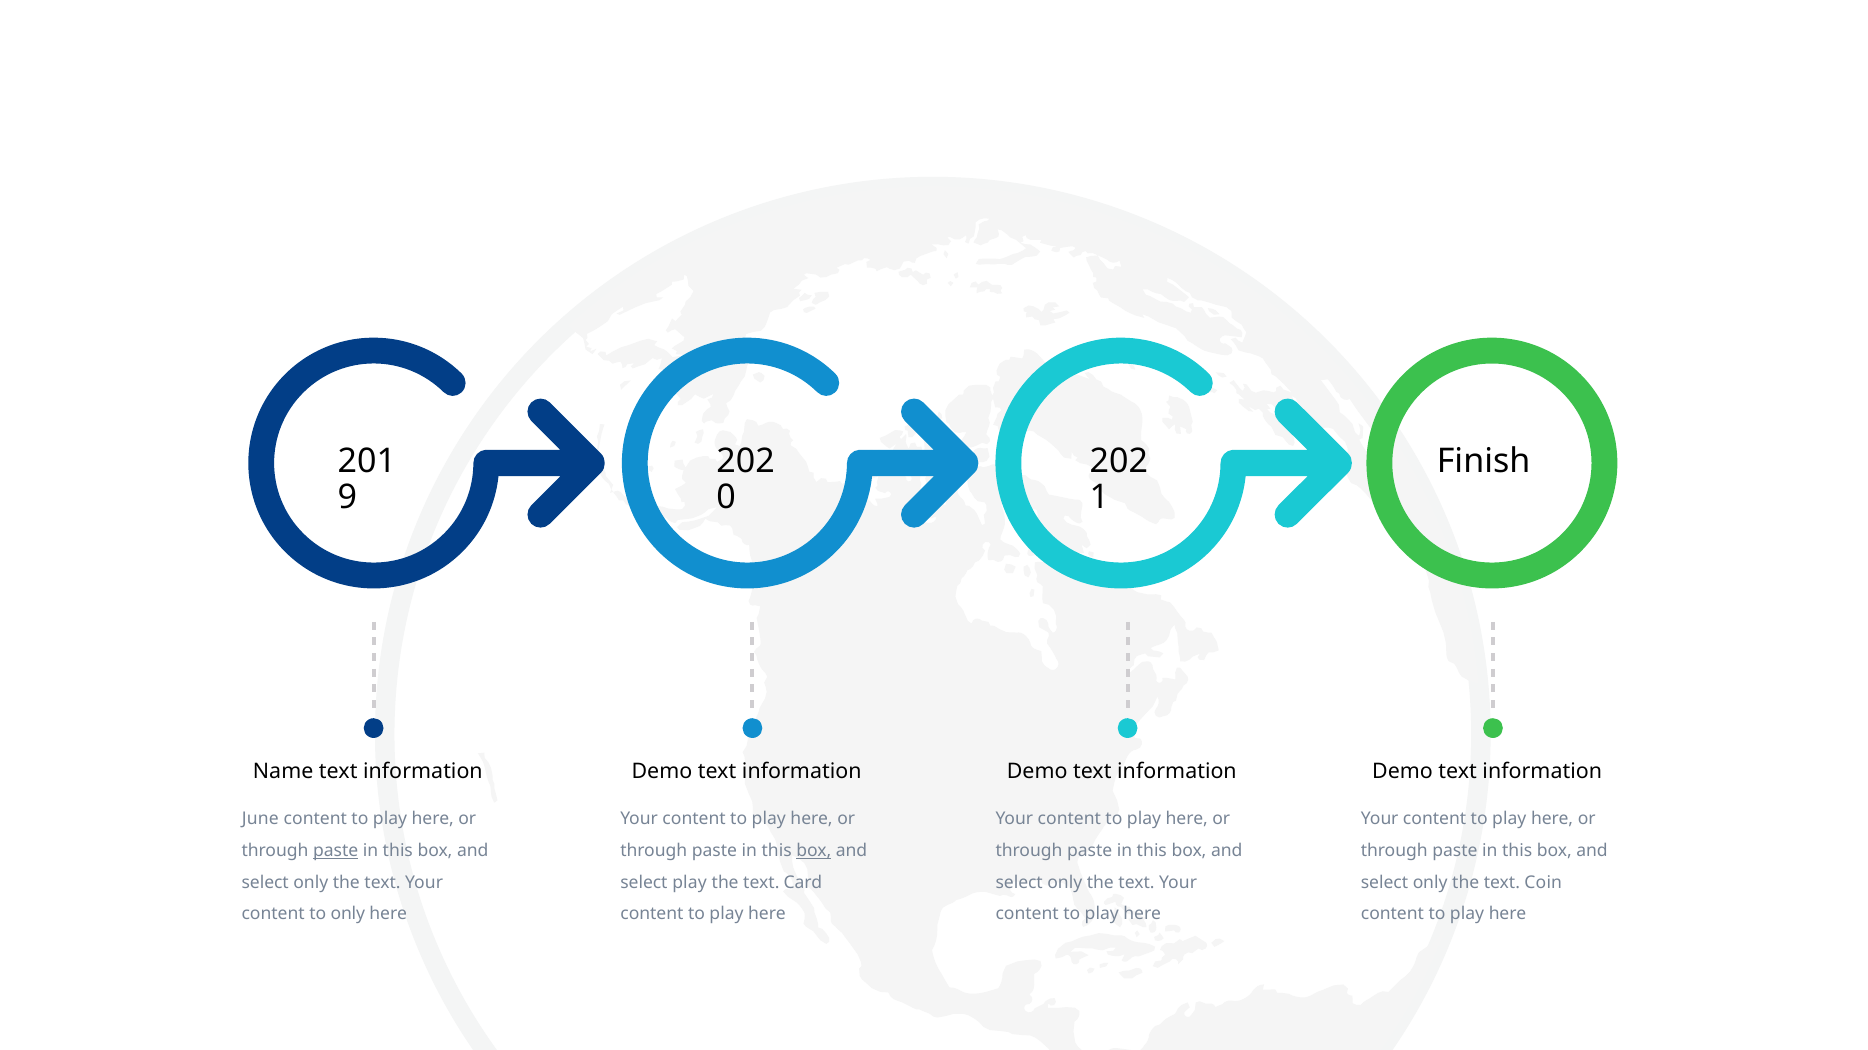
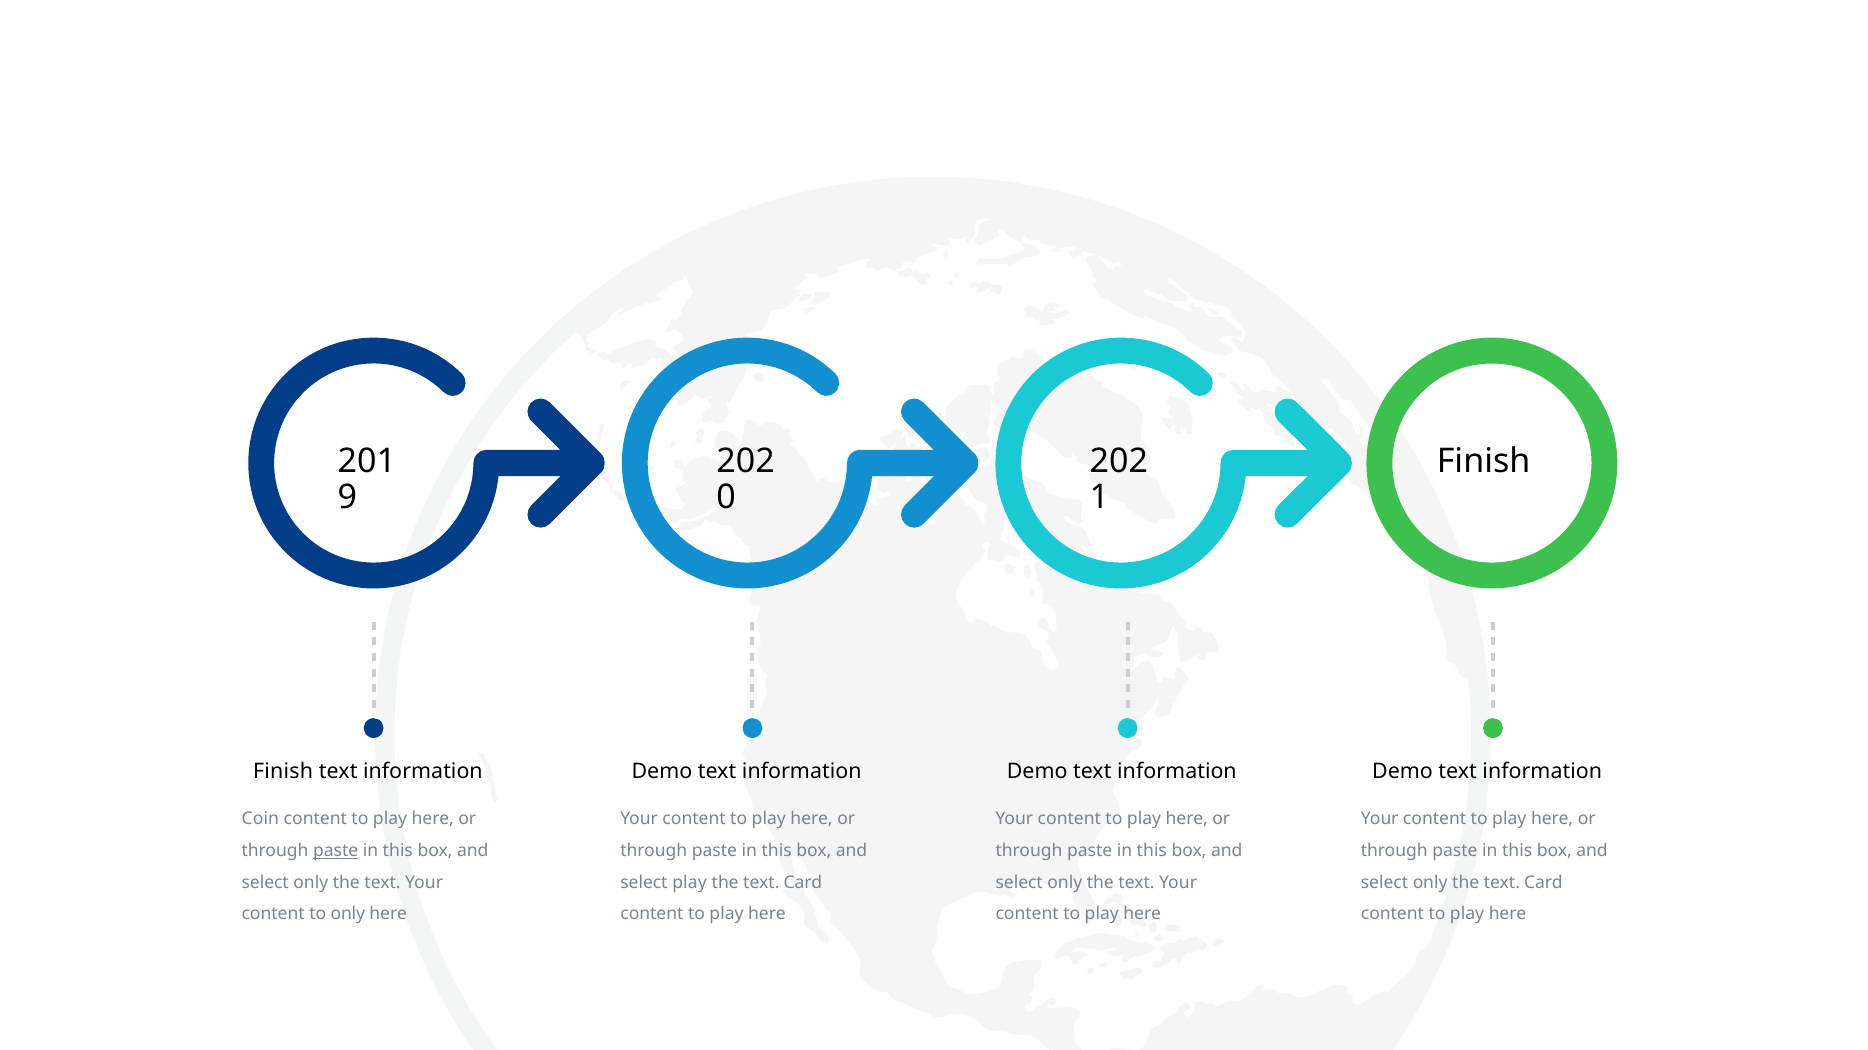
Name at (283, 772): Name -> Finish
June: June -> Coin
box at (814, 851) underline: present -> none
only the text Coin: Coin -> Card
